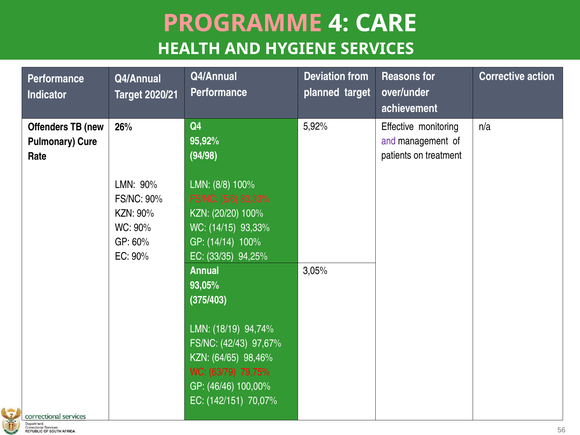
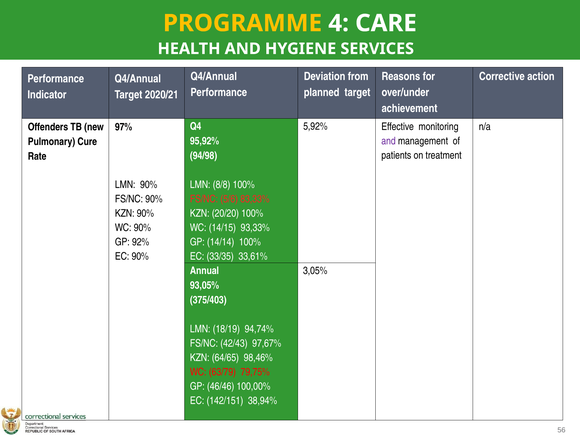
PROGRAMME colour: pink -> yellow
26%: 26% -> 97%
60%: 60% -> 92%
94,25%: 94,25% -> 33,61%
70,07%: 70,07% -> 38,94%
